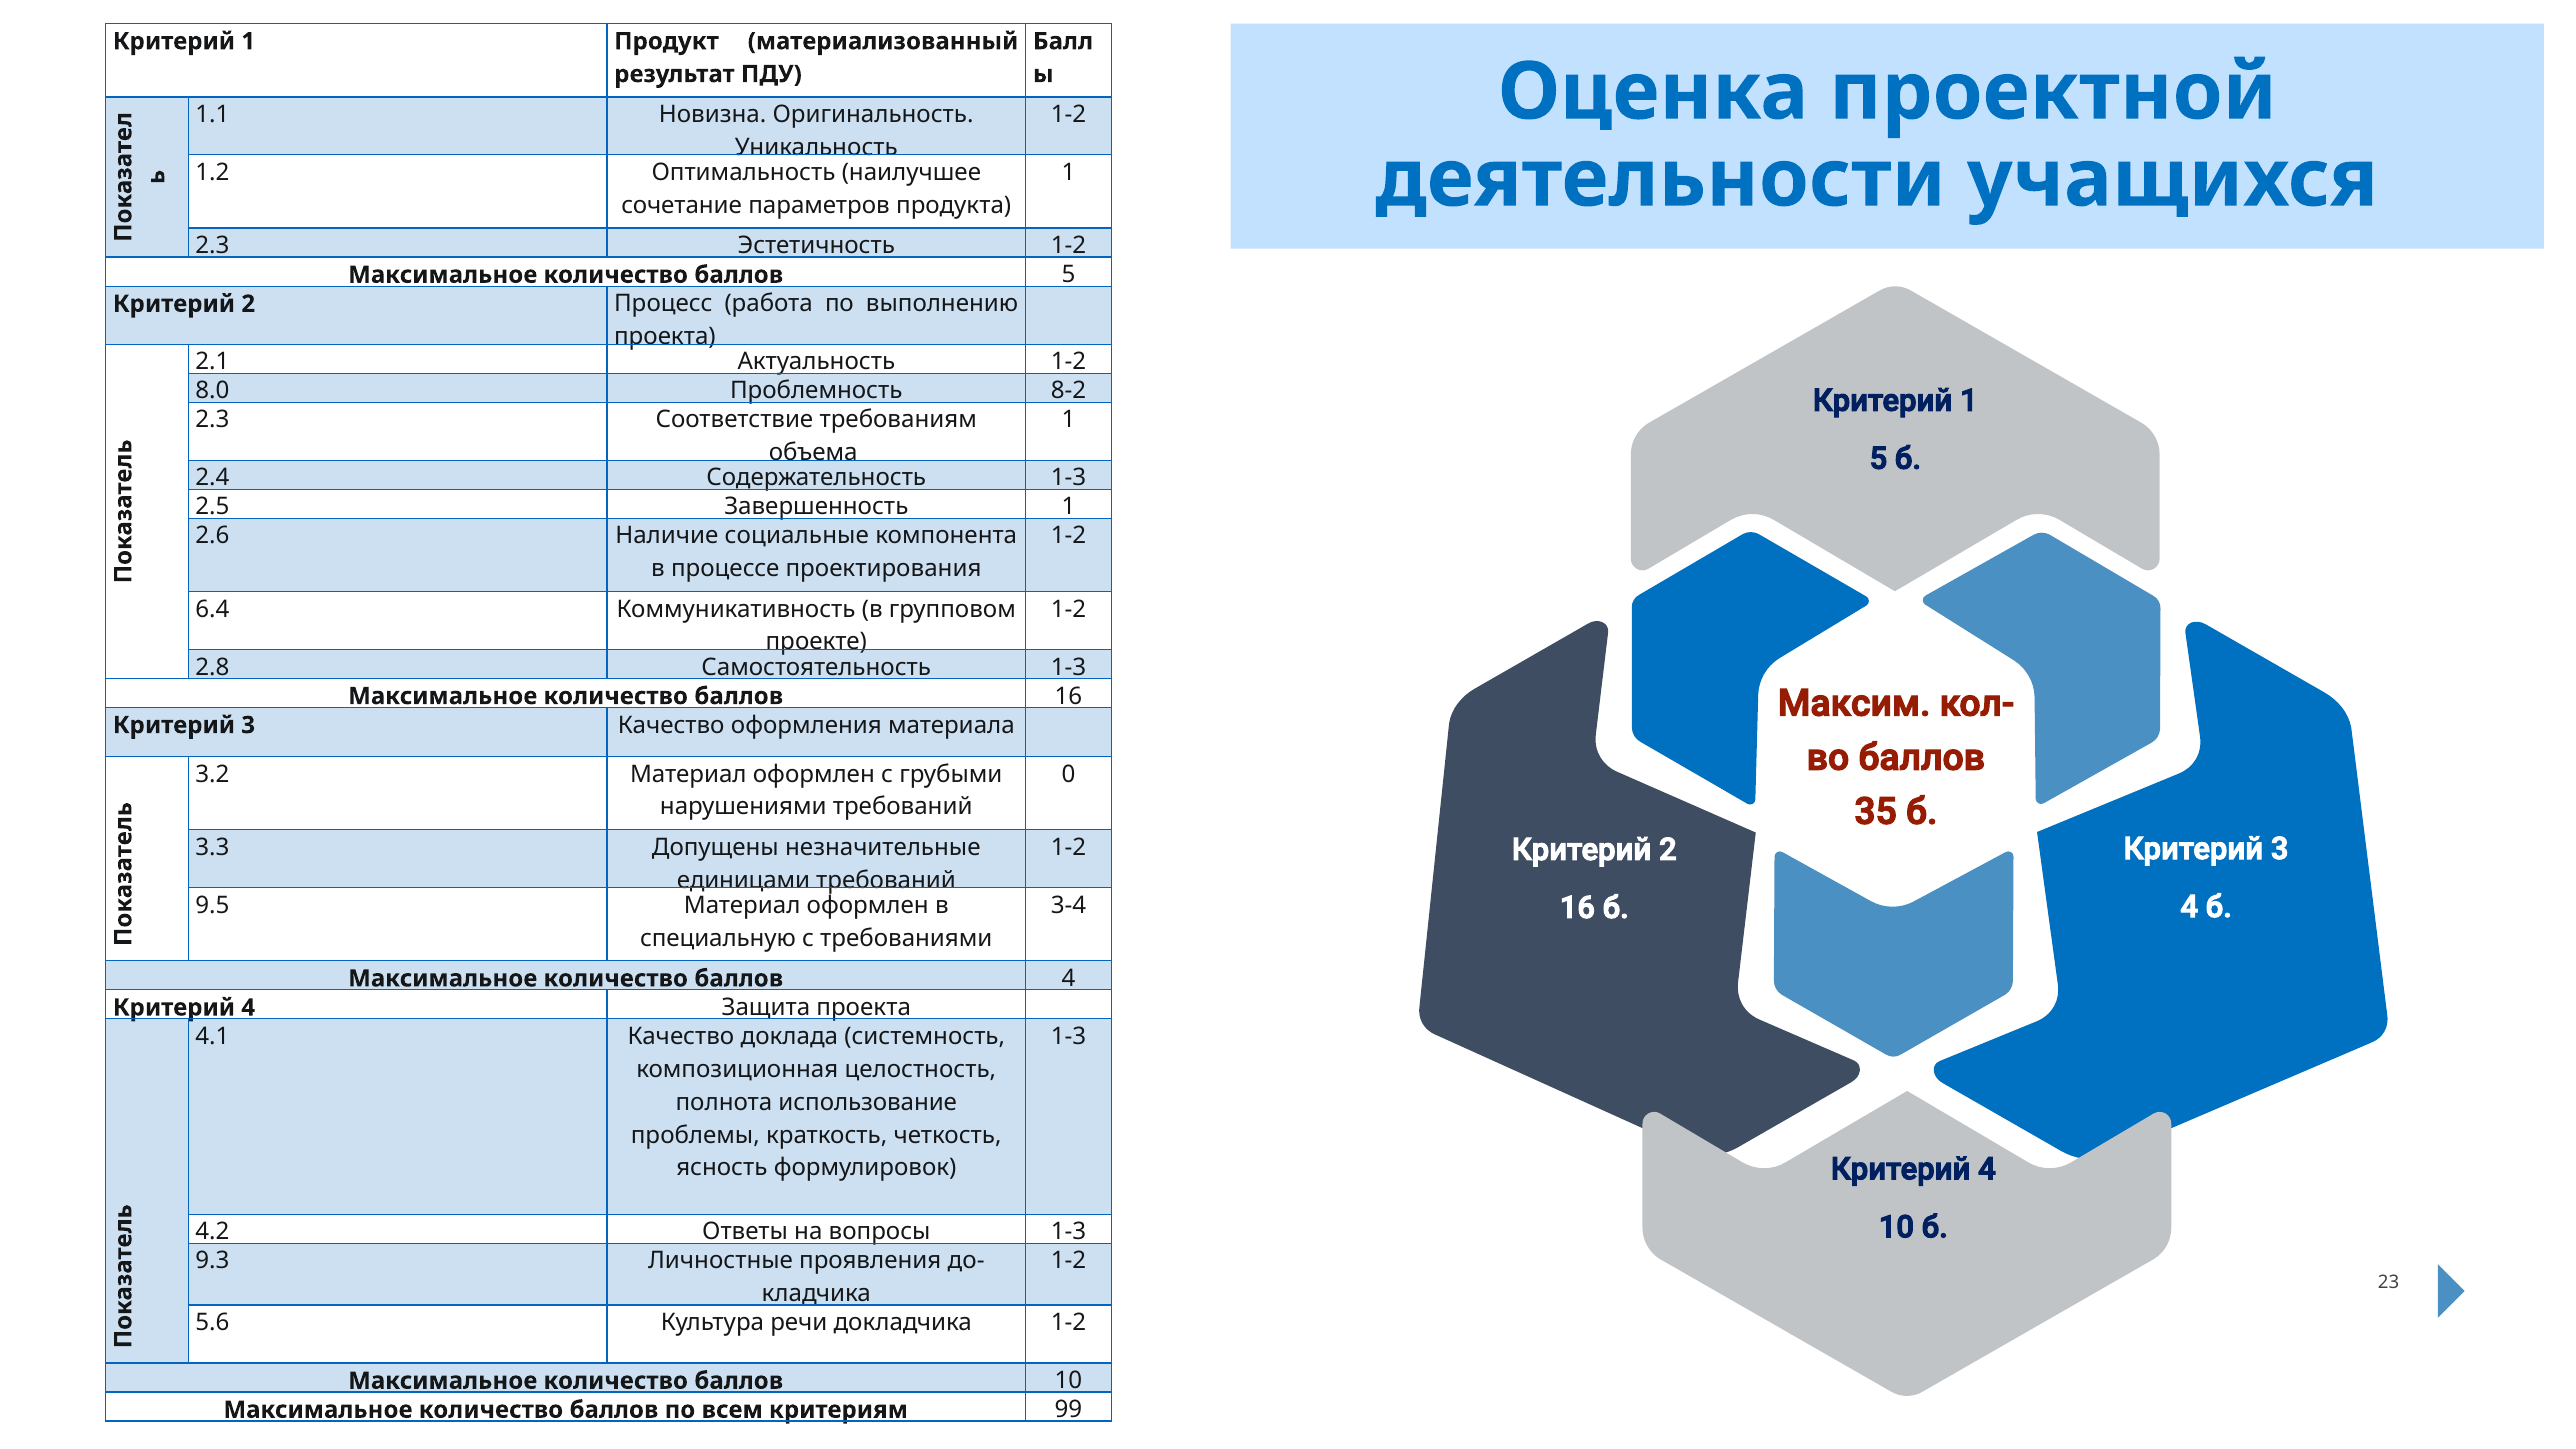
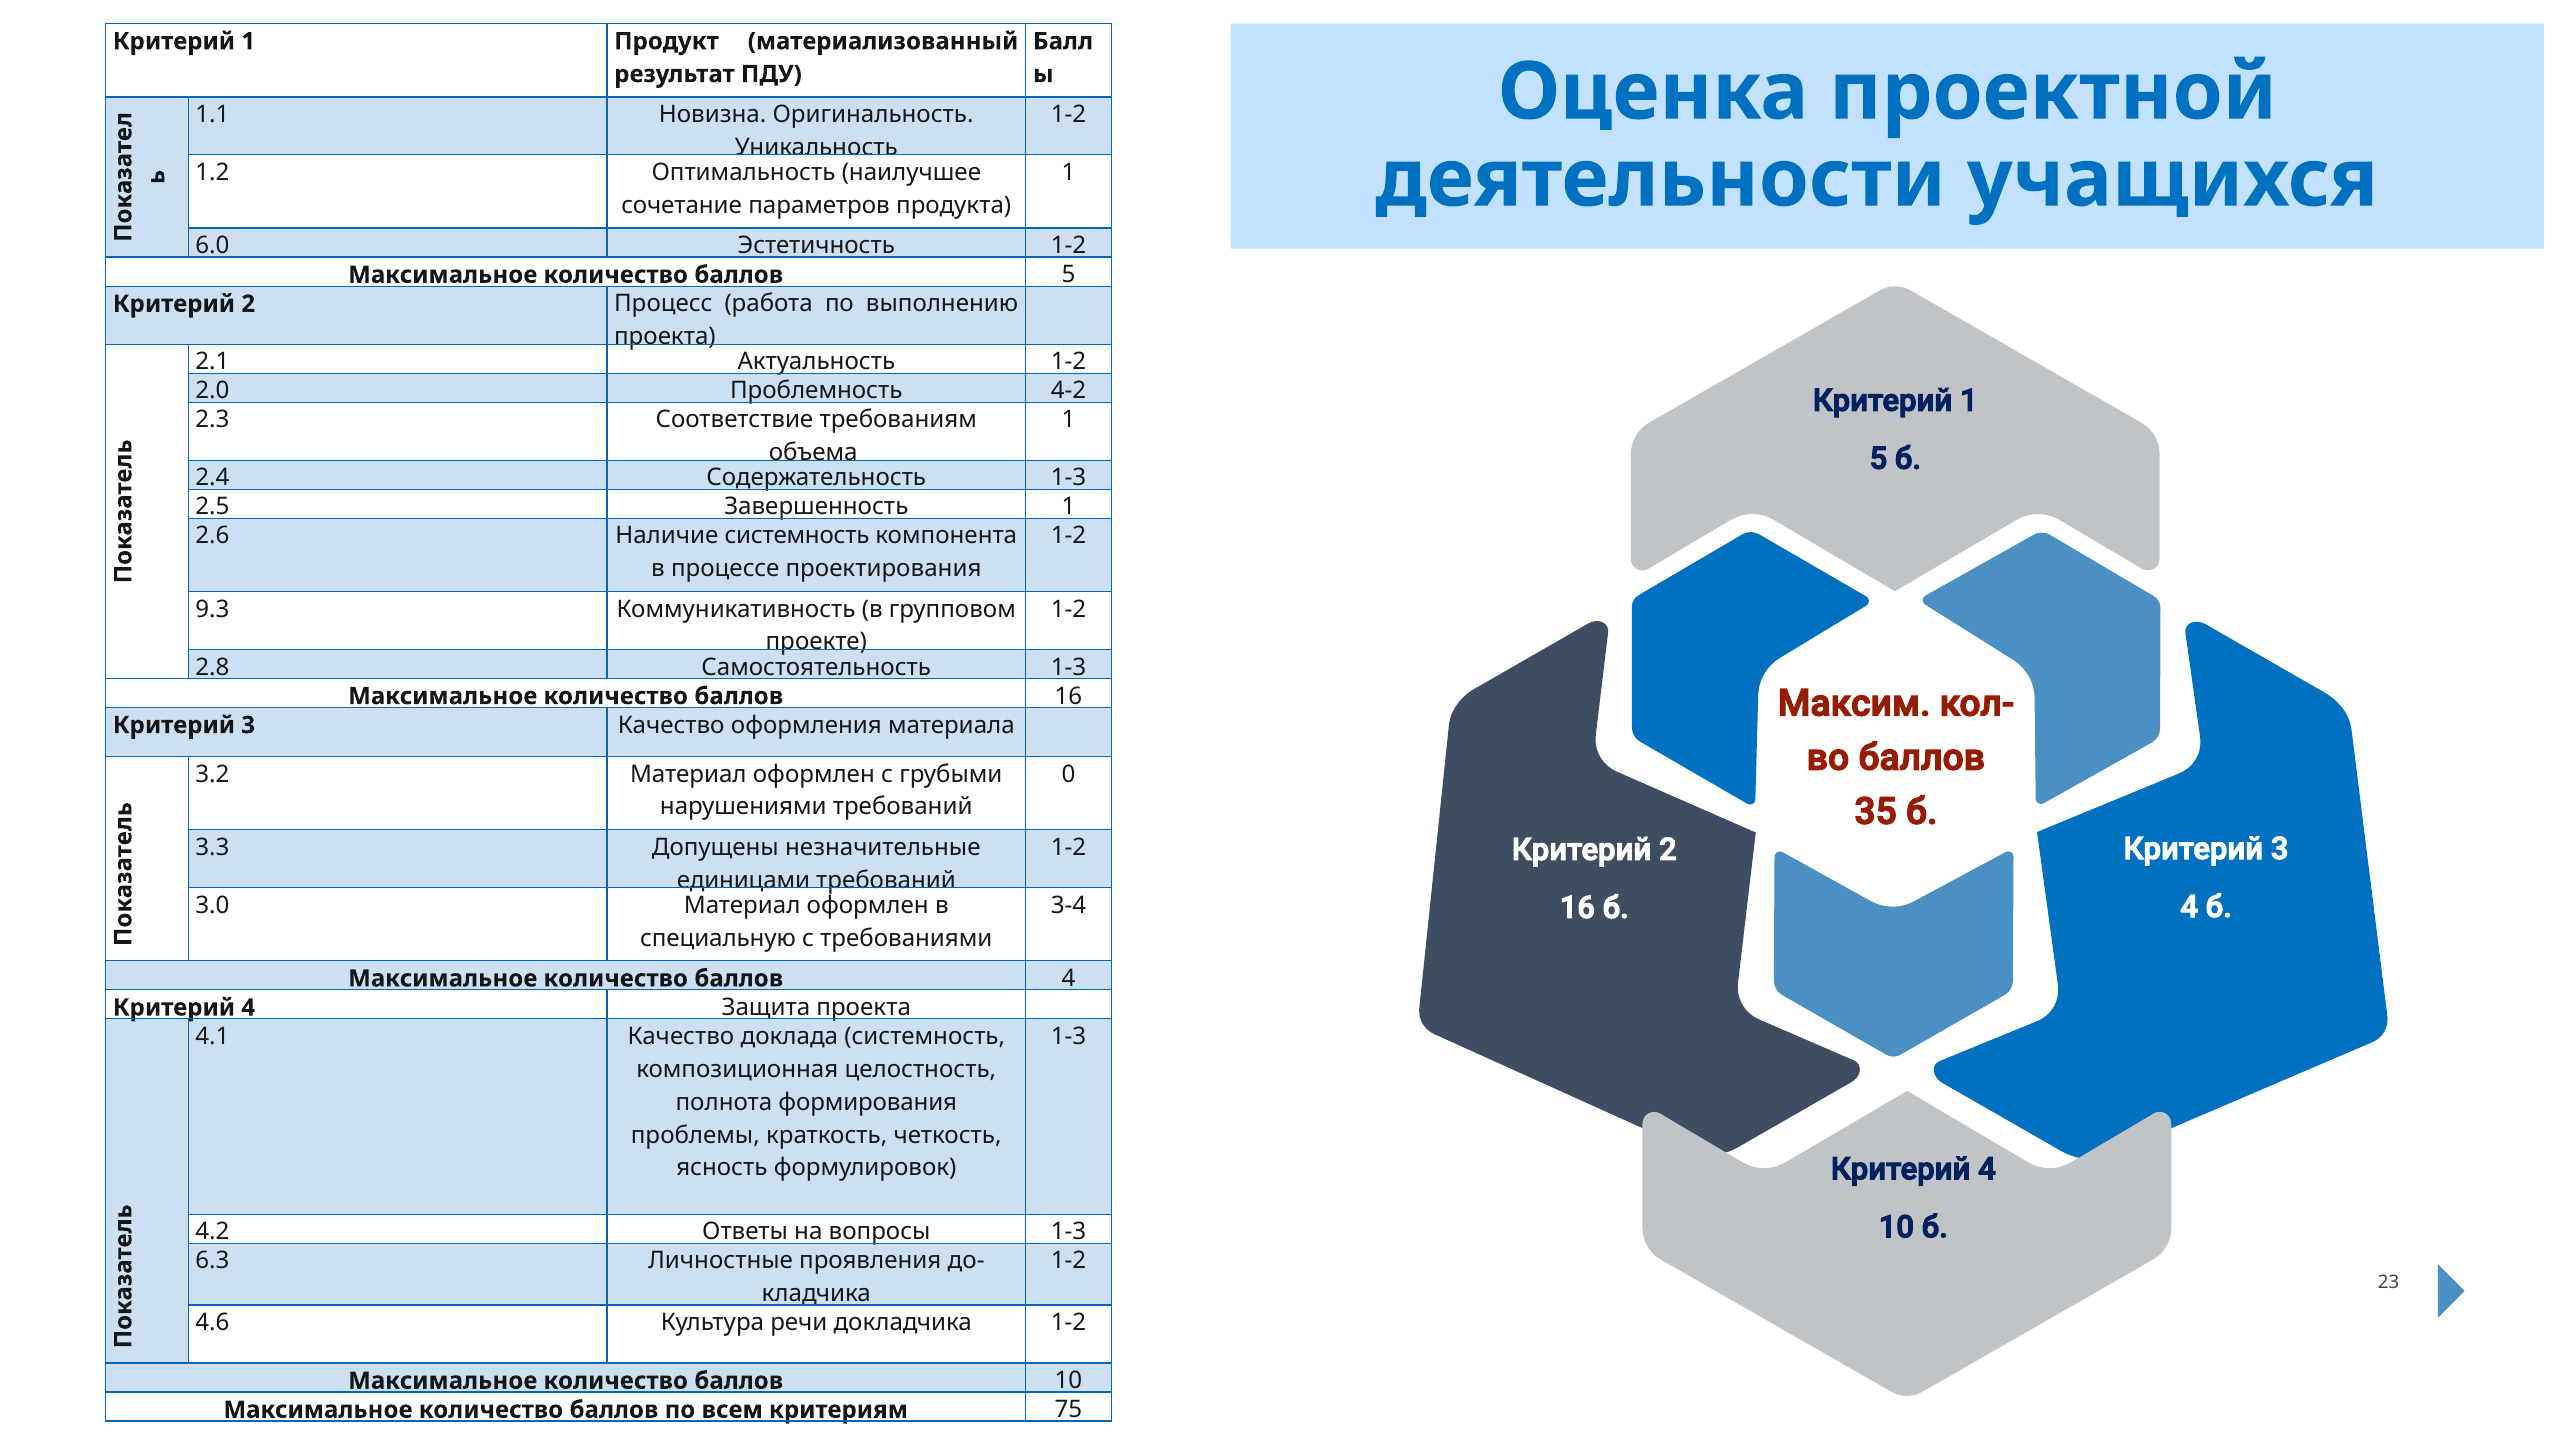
2.3 at (212, 246): 2.3 -> 6.0
8.0: 8.0 -> 2.0
8-2: 8-2 -> 4-2
Наличие социальные: социальные -> системность
6.4: 6.4 -> 9.3
9.5: 9.5 -> 3.0
использование: использование -> формирования
9.3: 9.3 -> 6.3
5.6: 5.6 -> 4.6
99: 99 -> 75
